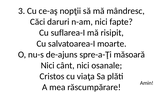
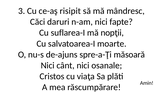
nopţii: nopţii -> risipit
risipit: risipit -> nopţii
